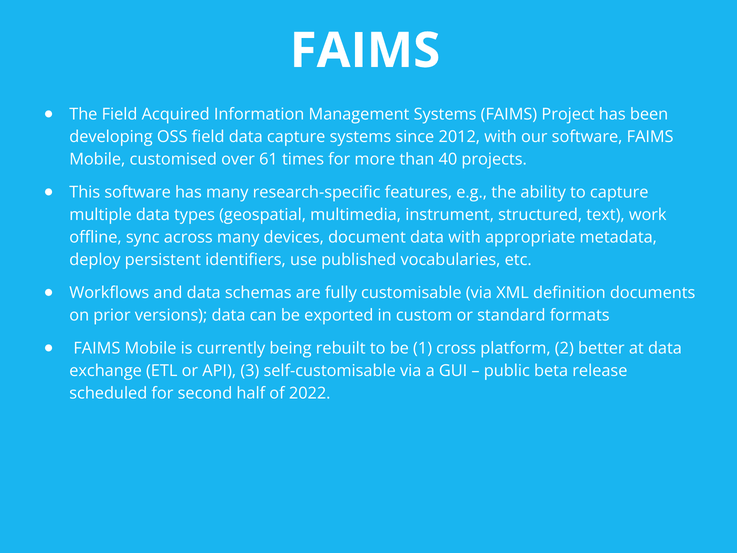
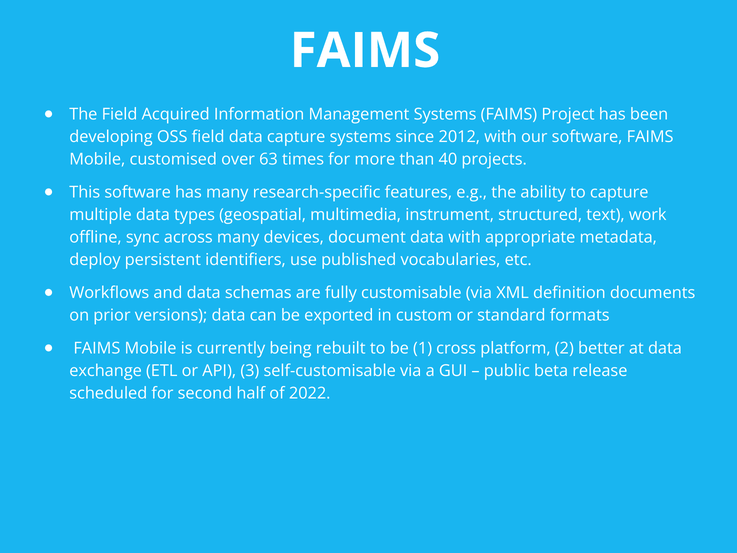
61: 61 -> 63
